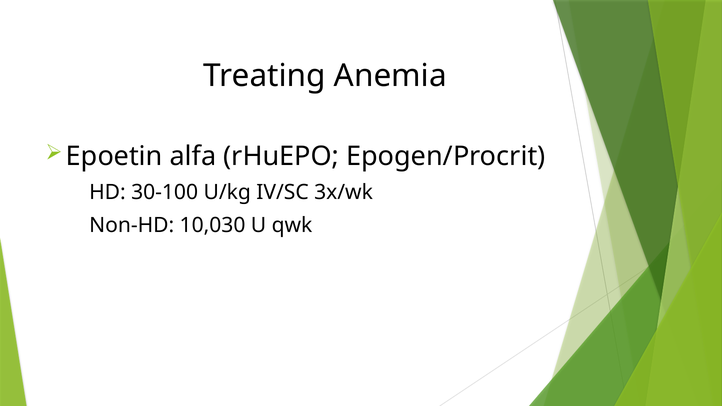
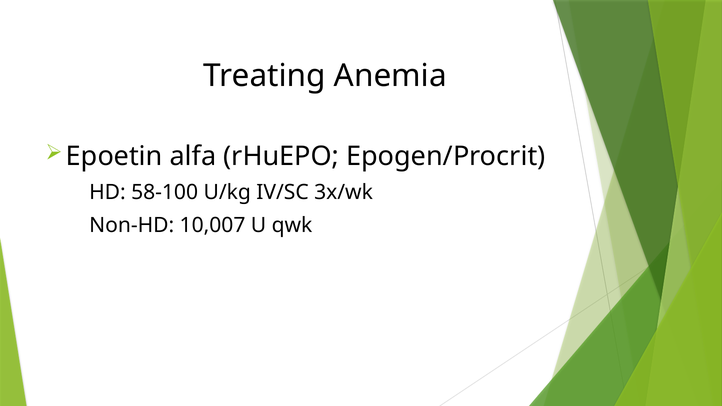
30-100: 30-100 -> 58-100
10,030: 10,030 -> 10,007
